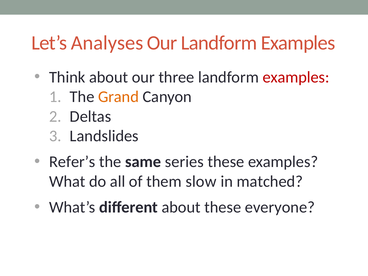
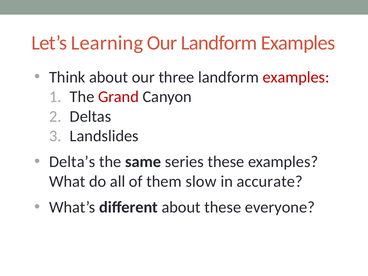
Analyses: Analyses -> Learning
Grand colour: orange -> red
Refer’s: Refer’s -> Delta’s
matched: matched -> accurate
